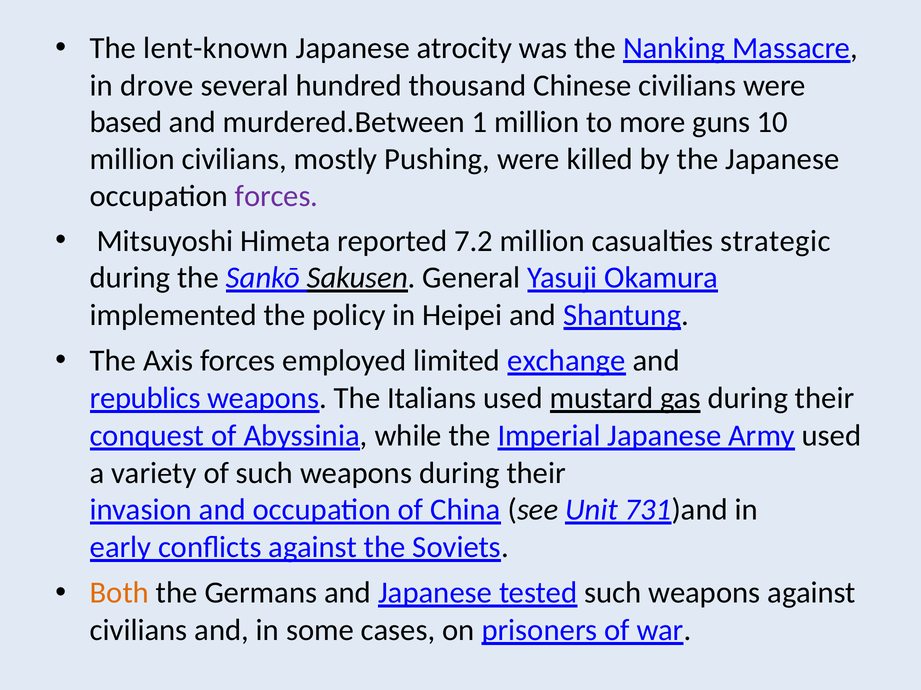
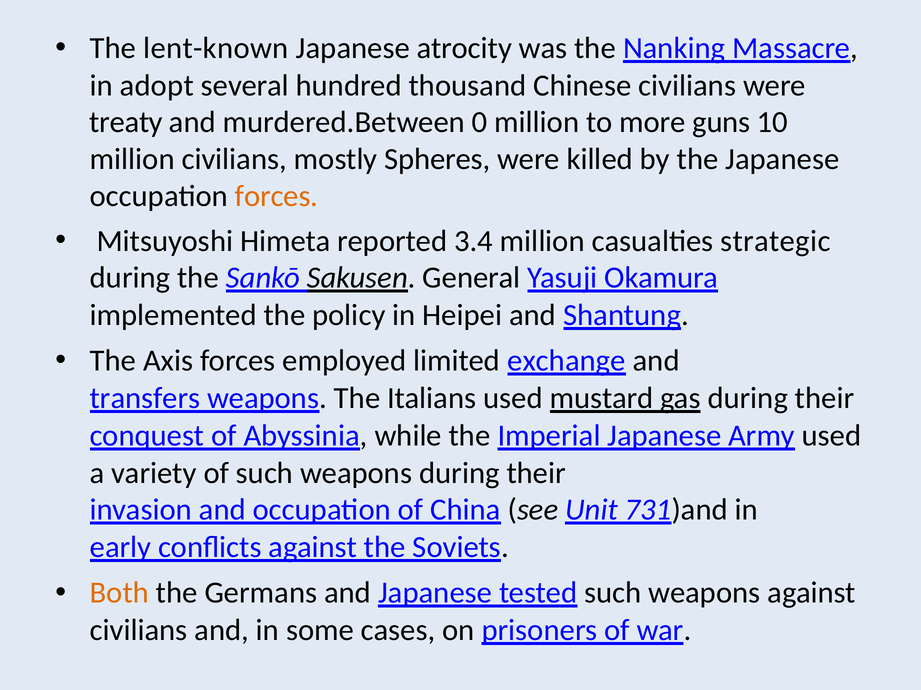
drove: drove -> adopt
based: based -> treaty
1: 1 -> 0
Pushing: Pushing -> Spheres
forces at (277, 196) colour: purple -> orange
7.2: 7.2 -> 3.4
republics: republics -> transfers
